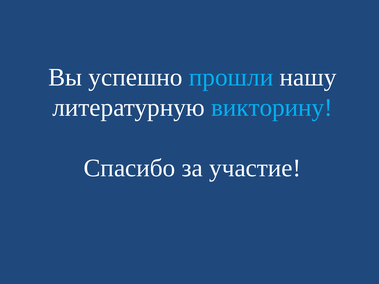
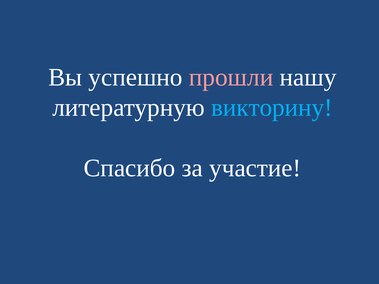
прошли colour: light blue -> pink
